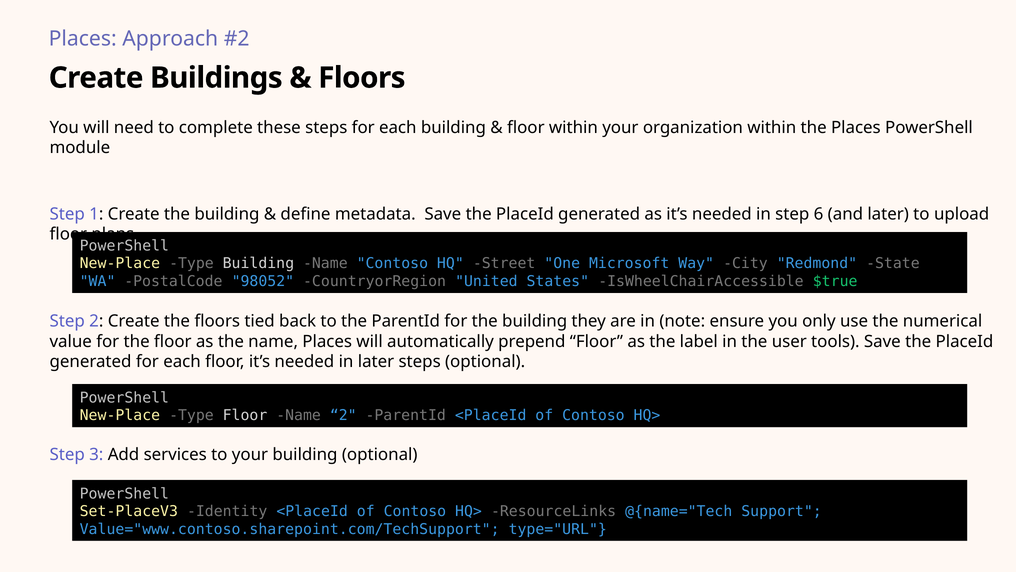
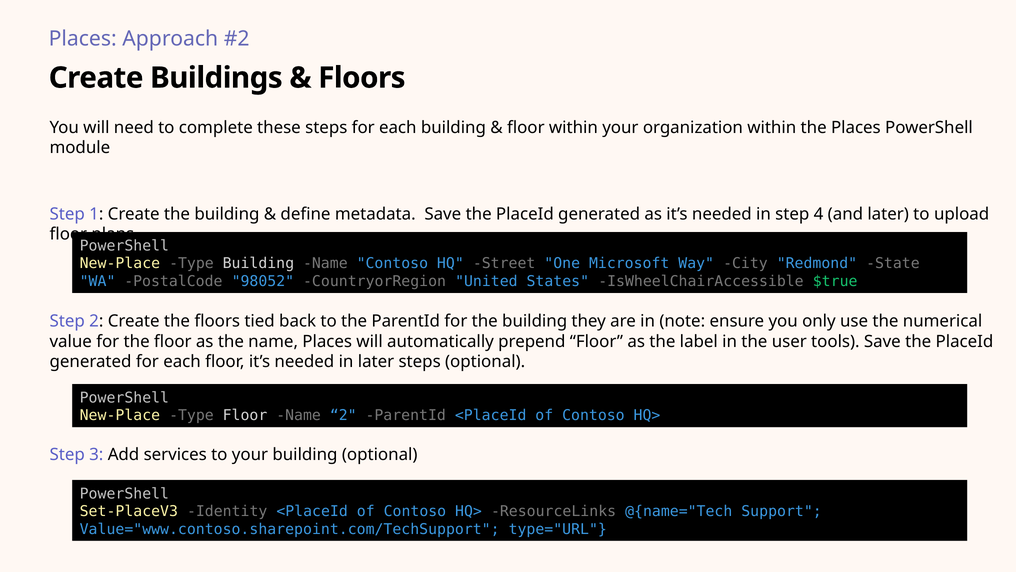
6: 6 -> 4
